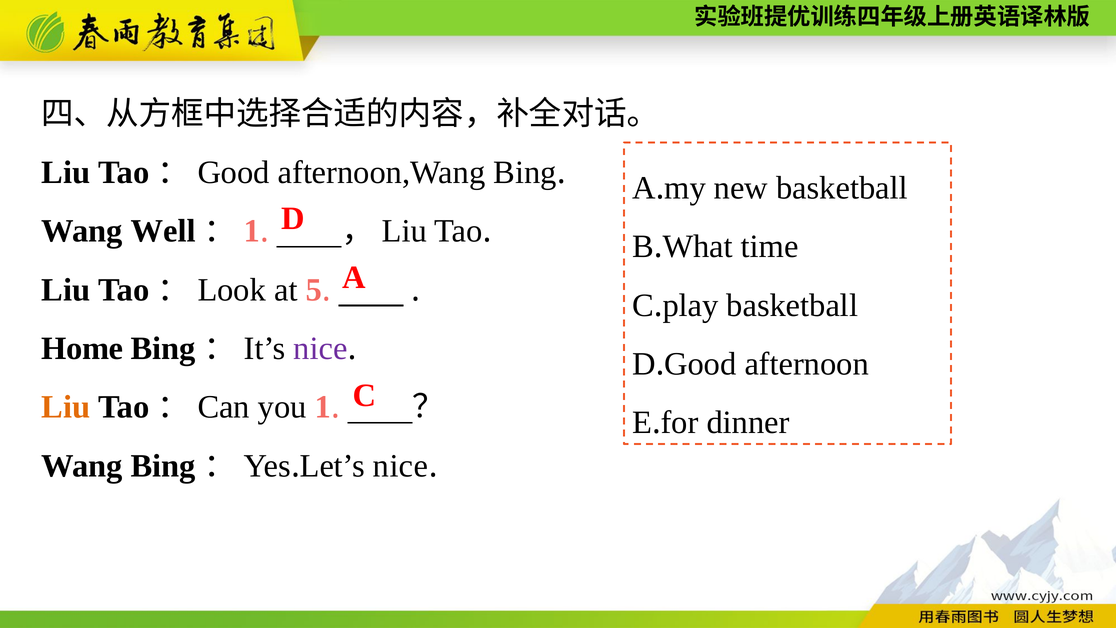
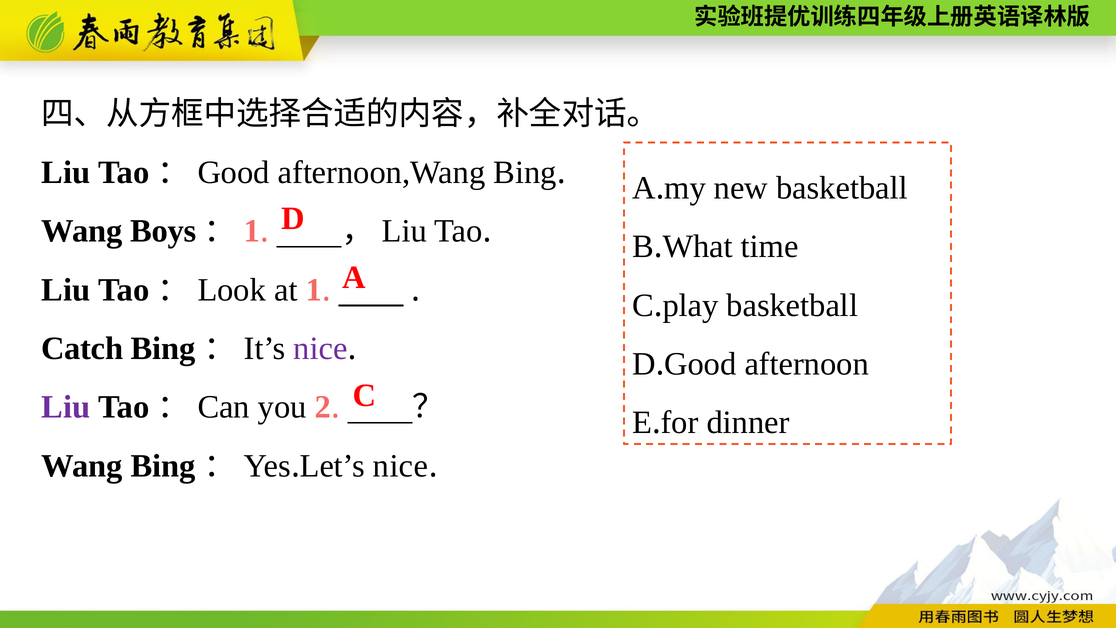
Well: Well -> Boys
at 5: 5 -> 1
Home: Home -> Catch
Liu at (66, 407) colour: orange -> purple
you 1: 1 -> 2
